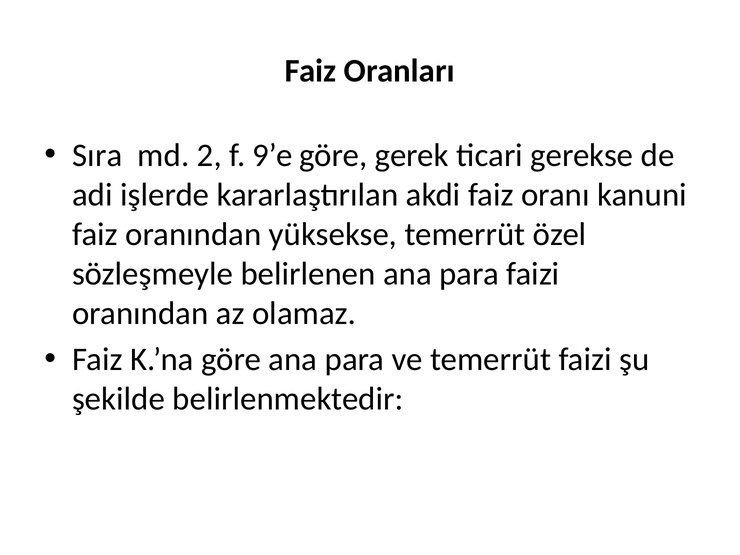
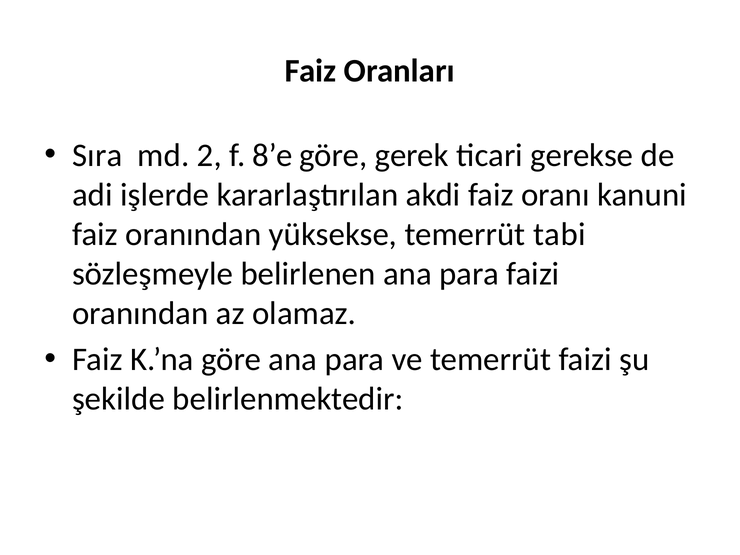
9’e: 9’e -> 8’e
özel: özel -> tabi
